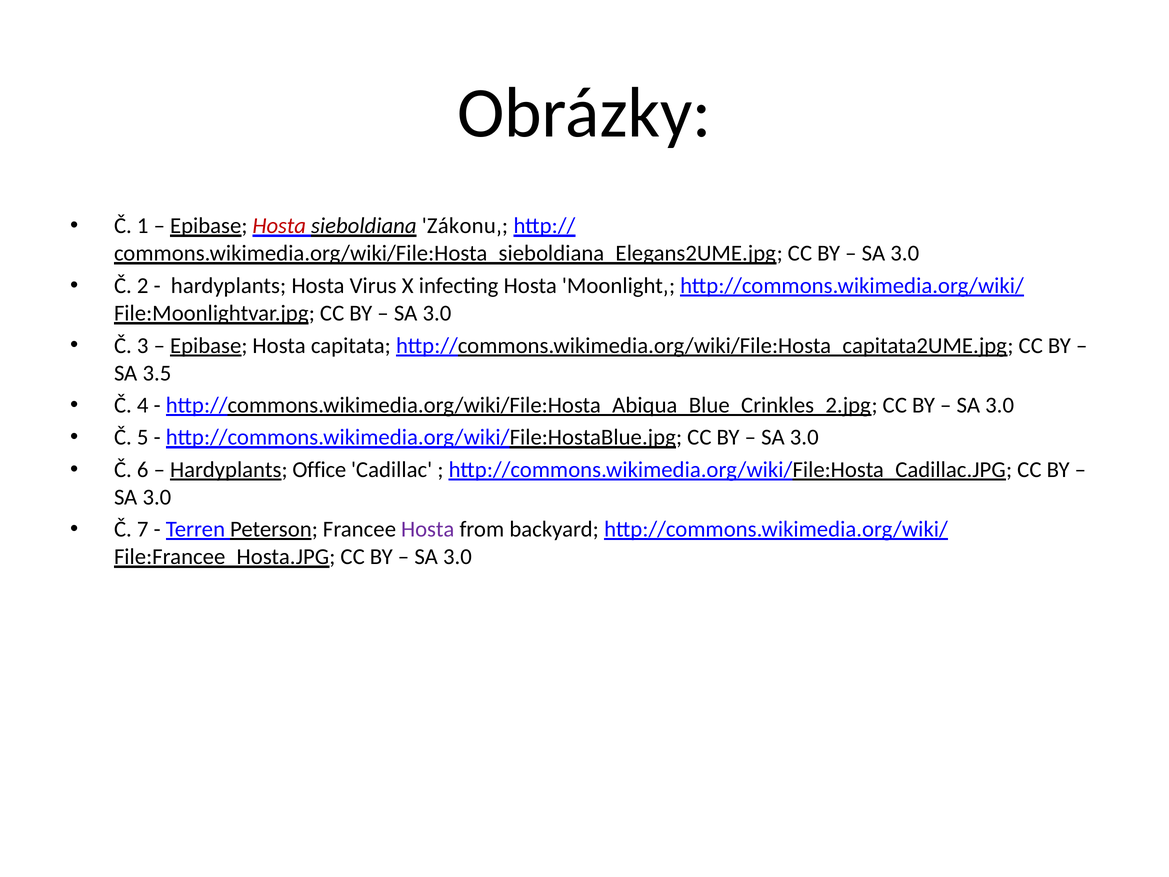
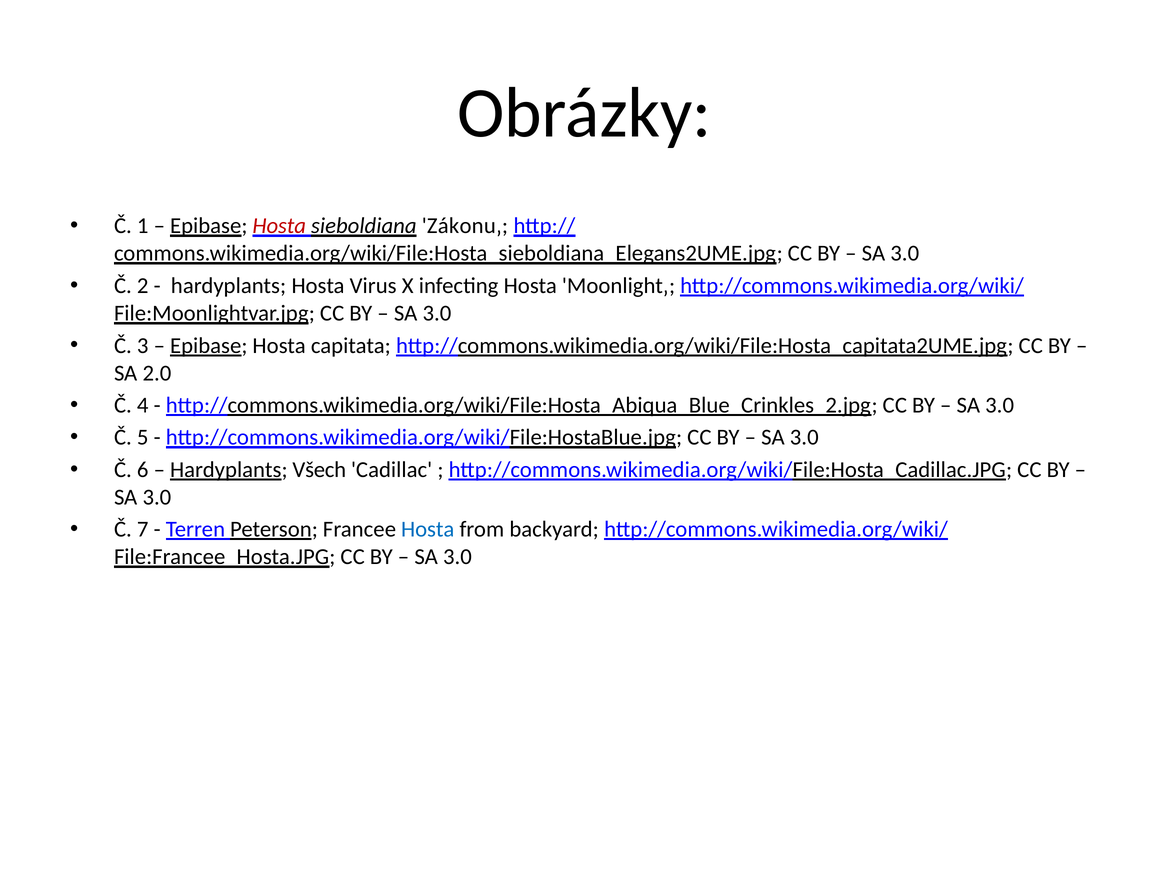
3.5: 3.5 -> 2.0
Office: Office -> Všech
Hosta at (428, 529) colour: purple -> blue
